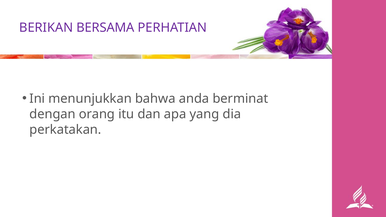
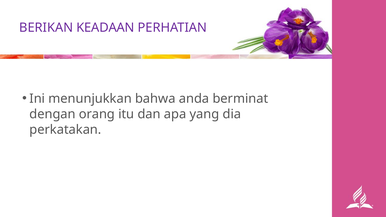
BERSAMA: BERSAMA -> KEADAAN
